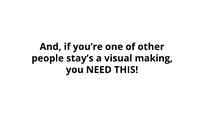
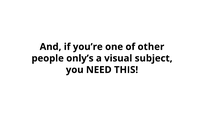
stay’s: stay’s -> only’s
making: making -> subject
